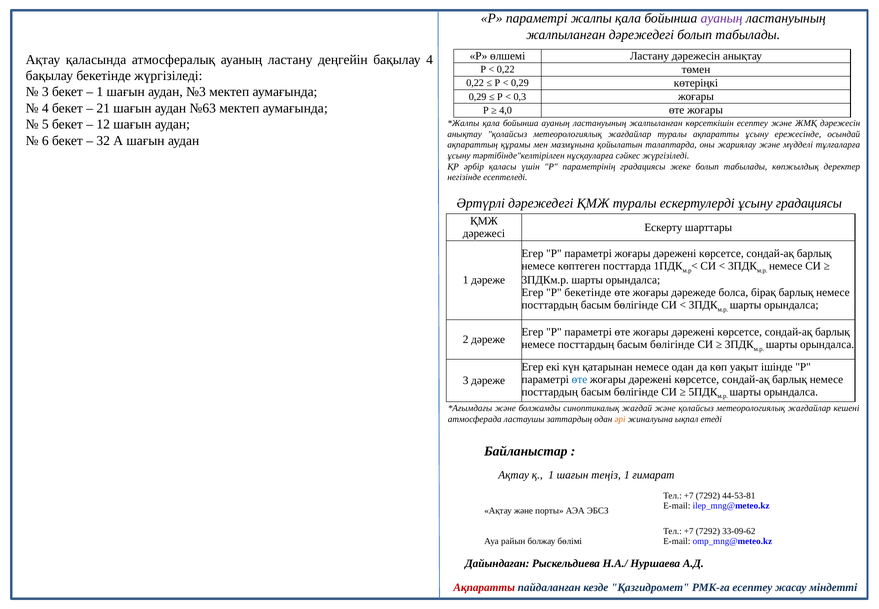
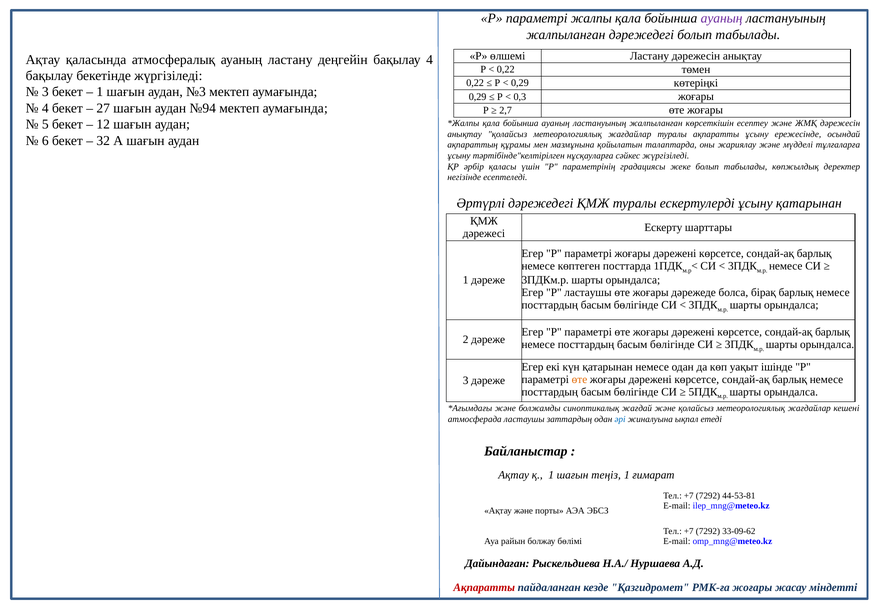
21: 21 -> 27
№63: №63 -> №94
4,0: 4,0 -> 2,7
ұсыну градациясы: градациясы -> қатарынан
P бекетінде: бекетінде -> ластаушы
өте at (579, 379) colour: blue -> orange
әрі colour: orange -> blue
РМК-ға есептеу: есептеу -> жоғары
